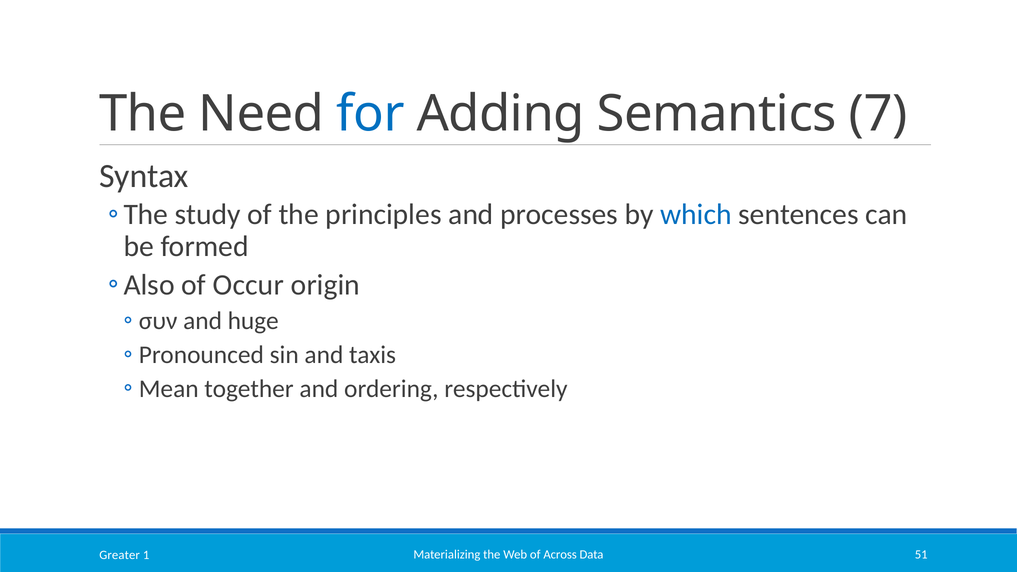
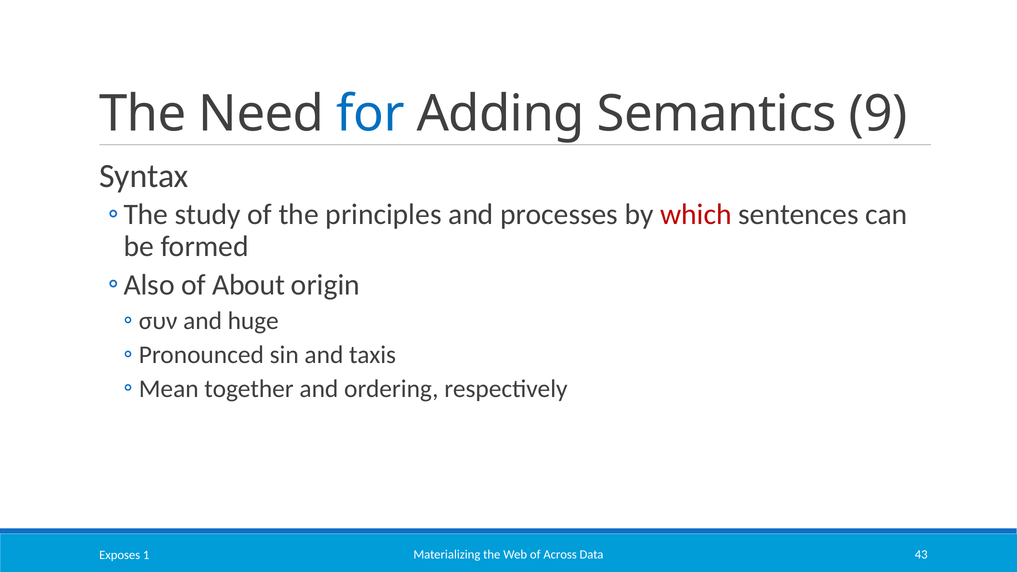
7: 7 -> 9
which colour: blue -> red
Occur: Occur -> About
51: 51 -> 43
Greater: Greater -> Exposes
